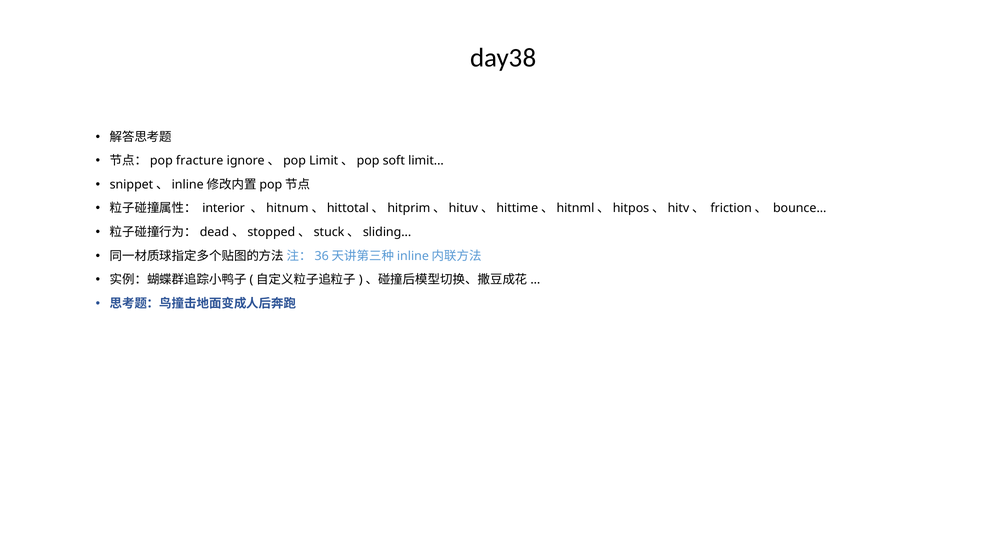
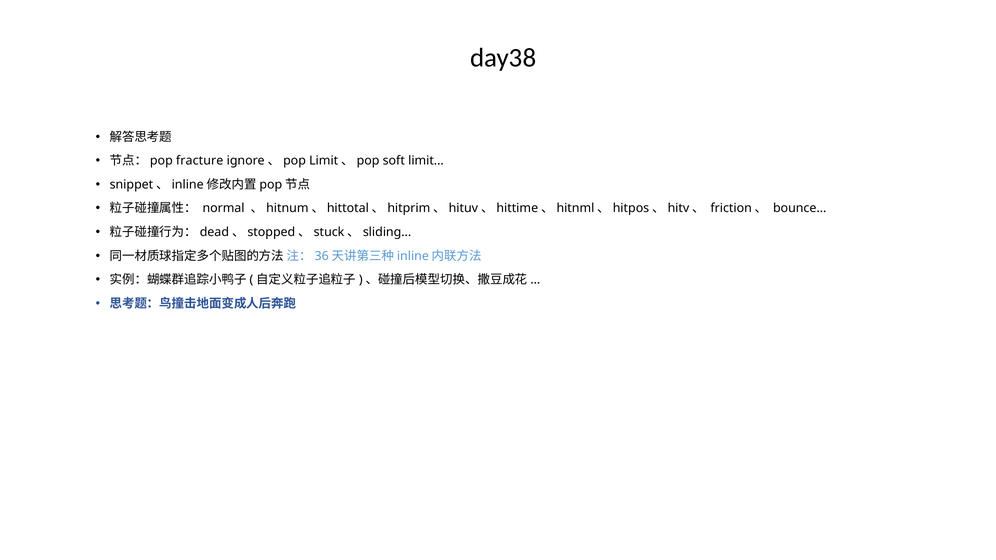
interior: interior -> normal
